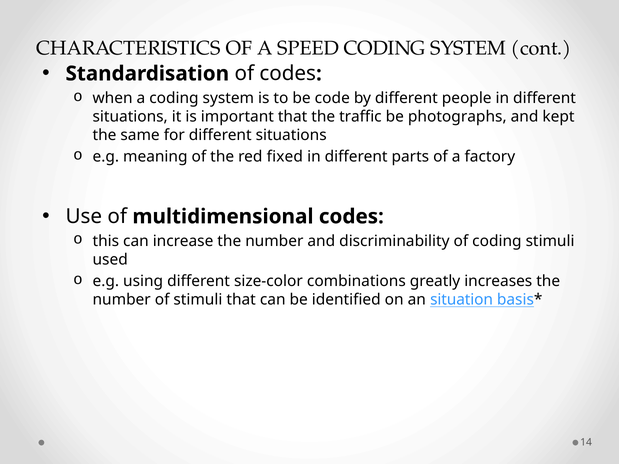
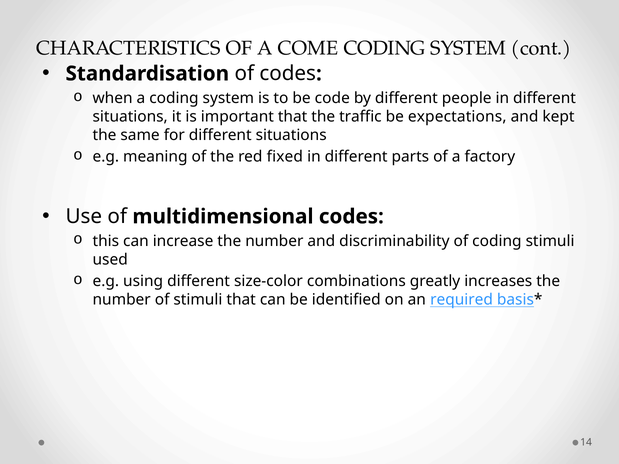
SPEED: SPEED -> COME
photographs: photographs -> expectations
situation: situation -> required
